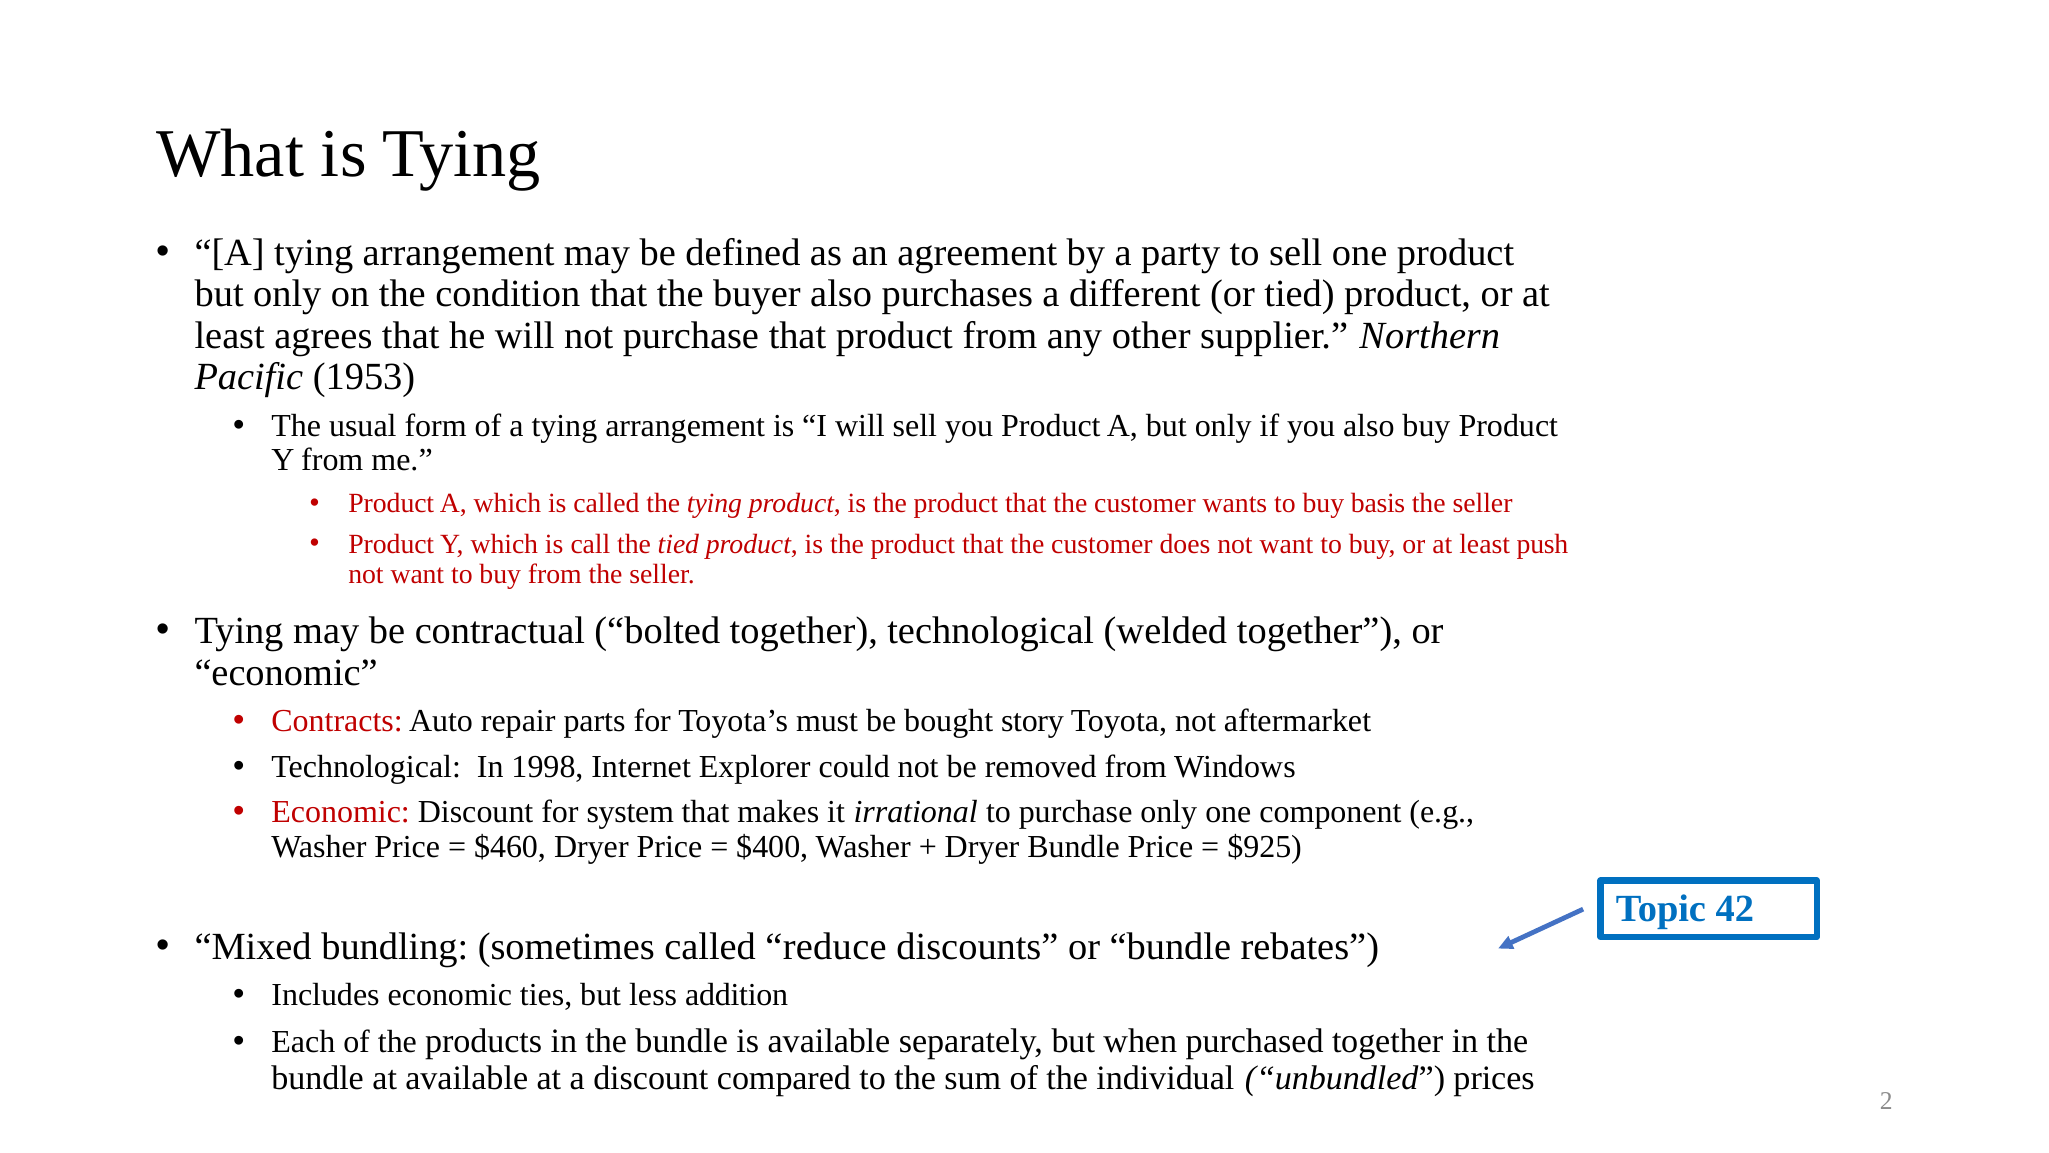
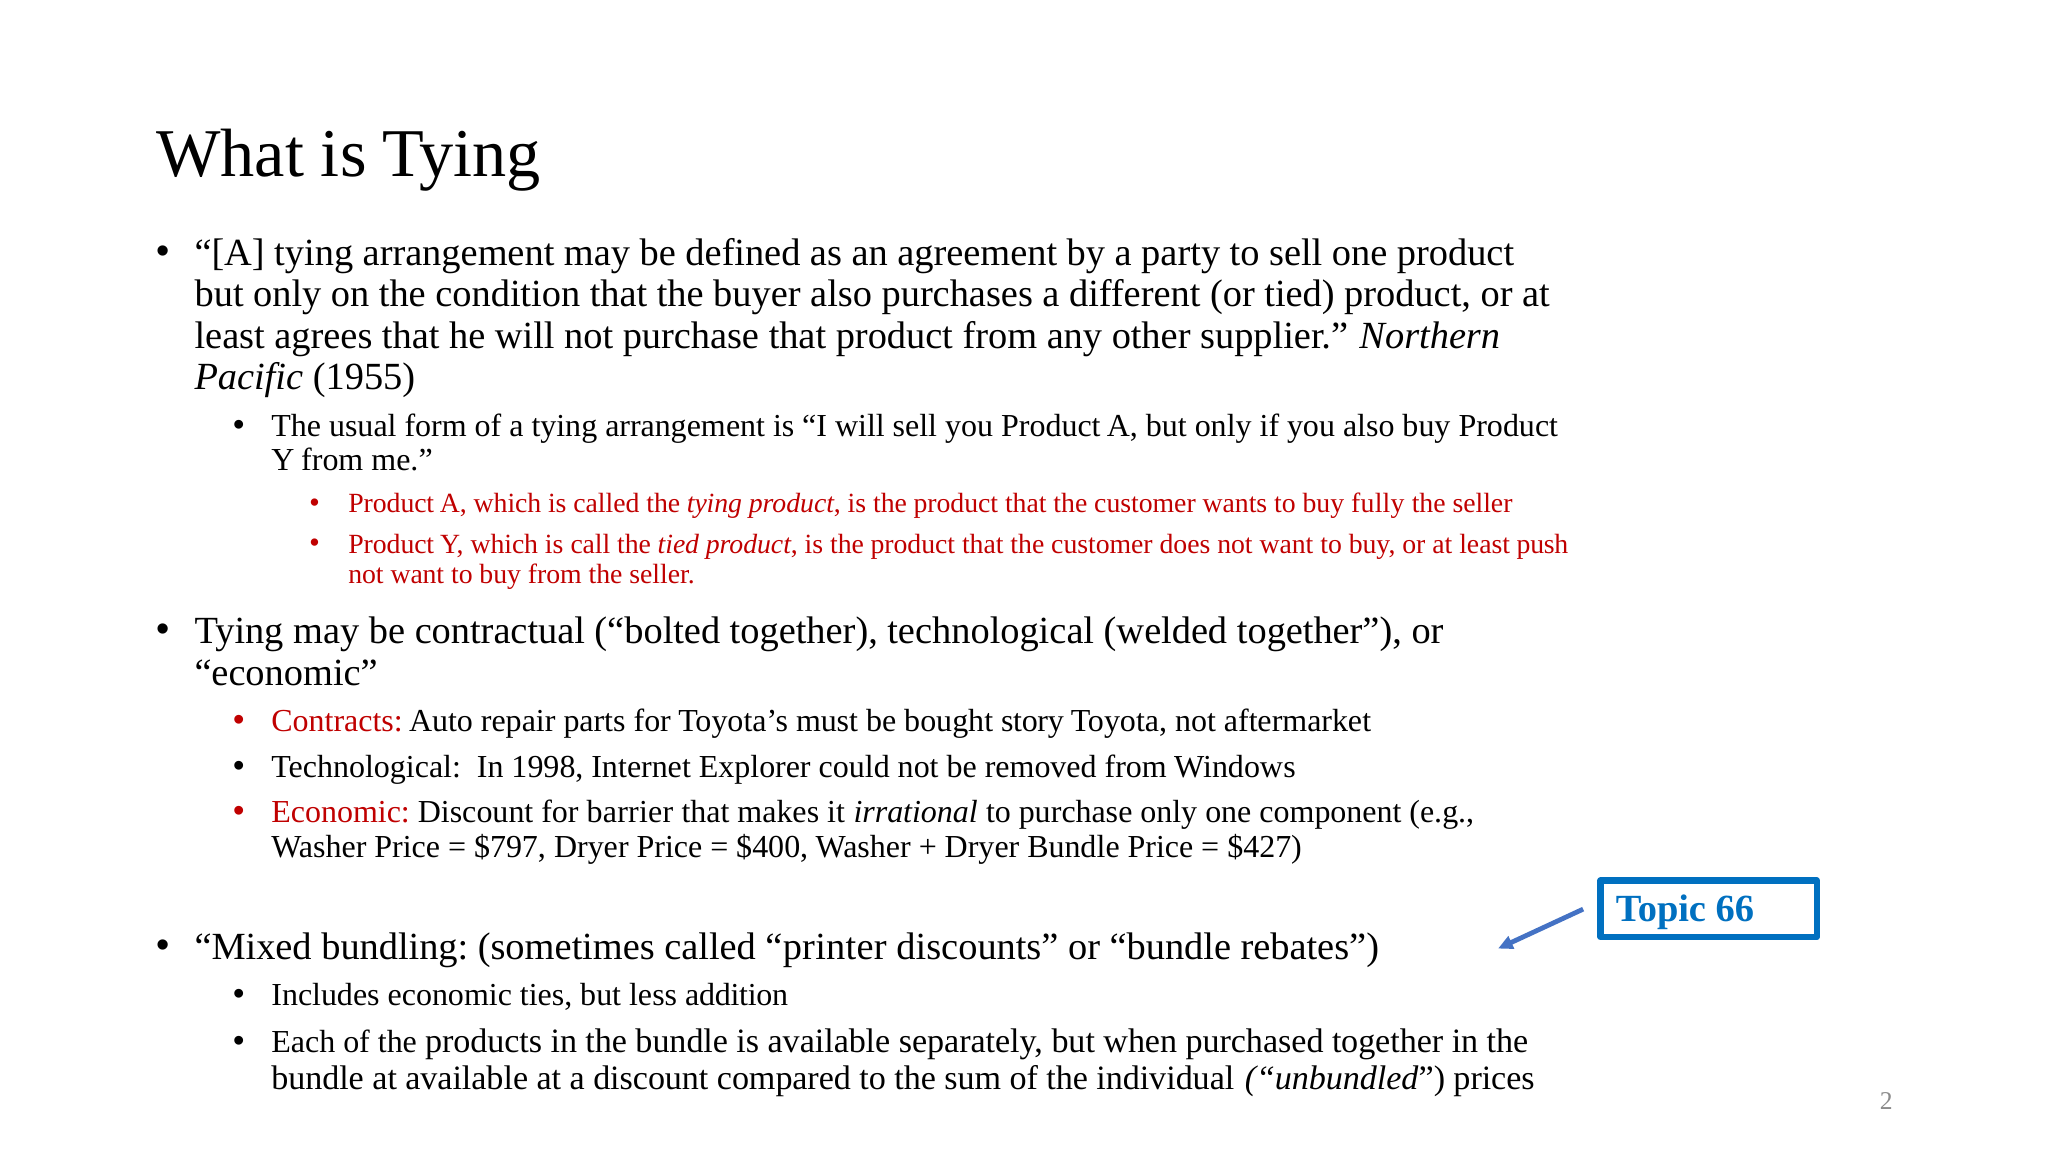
1953: 1953 -> 1955
basis: basis -> fully
system: system -> barrier
$460: $460 -> $797
$925: $925 -> $427
42: 42 -> 66
reduce: reduce -> printer
